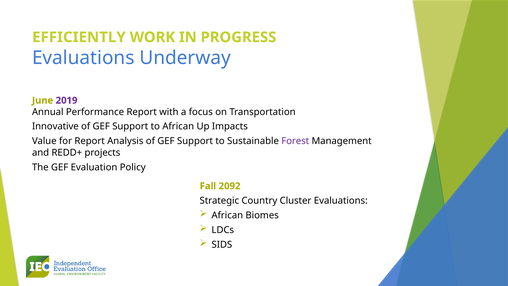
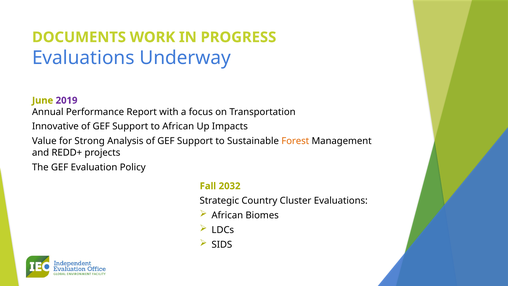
EFFICIENTLY: EFFICIENTLY -> DOCUMENTS
for Report: Report -> Strong
Forest colour: purple -> orange
2092: 2092 -> 2032
